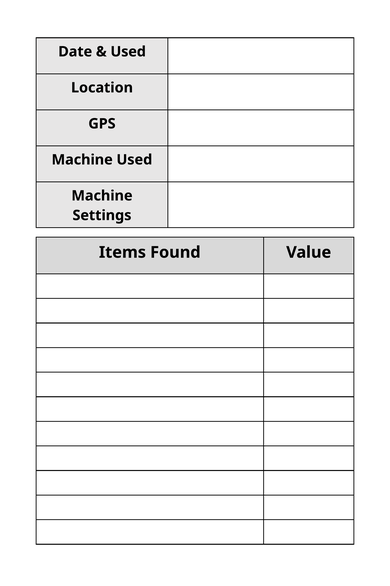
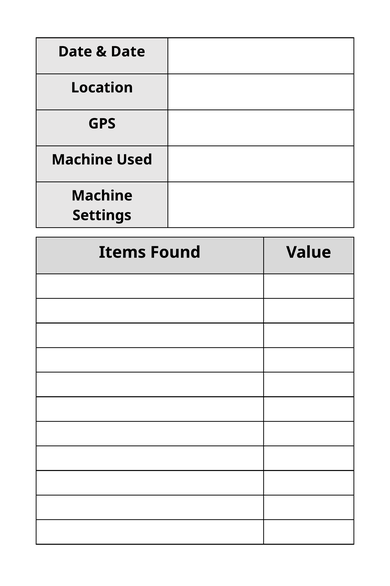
Used at (128, 52): Used -> Date
